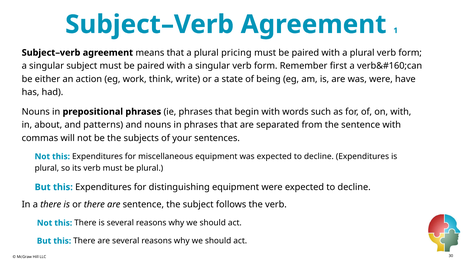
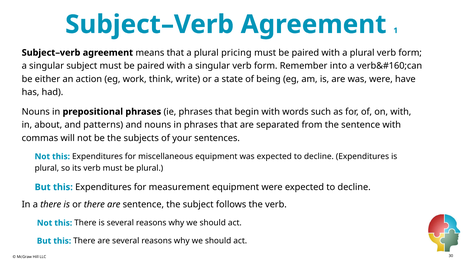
first: first -> into
distinguishing: distinguishing -> measurement
